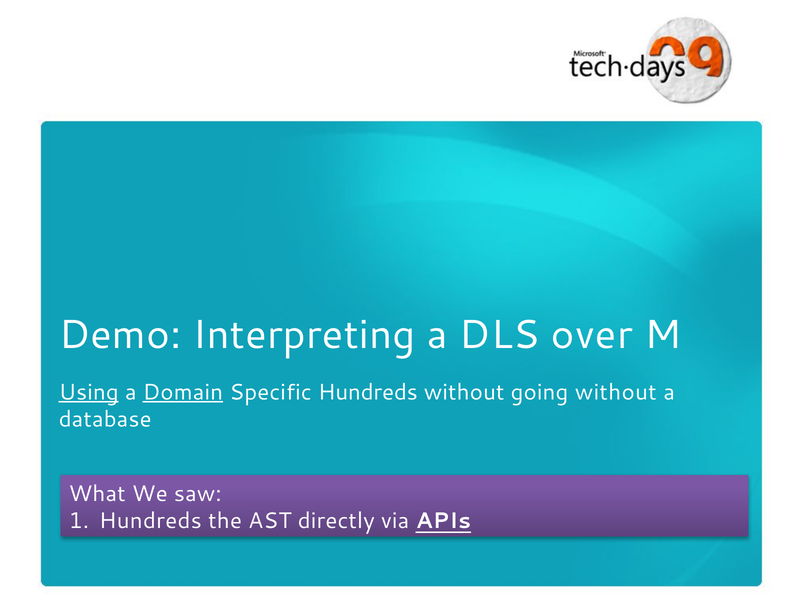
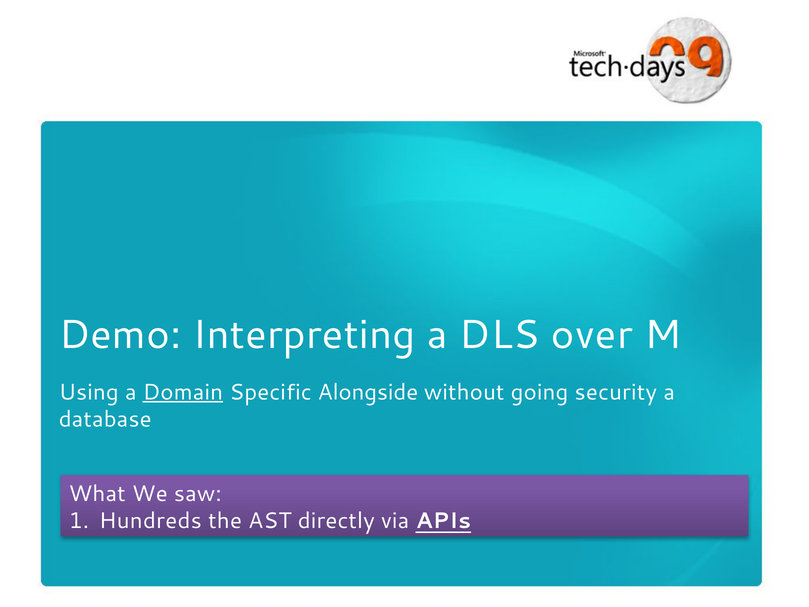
Using underline: present -> none
Specific Hundreds: Hundreds -> Alongside
going without: without -> security
